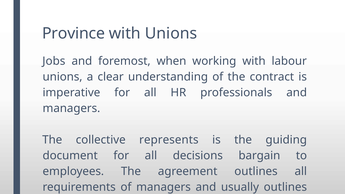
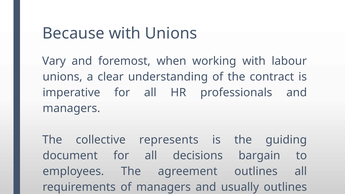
Province: Province -> Because
Jobs: Jobs -> Vary
